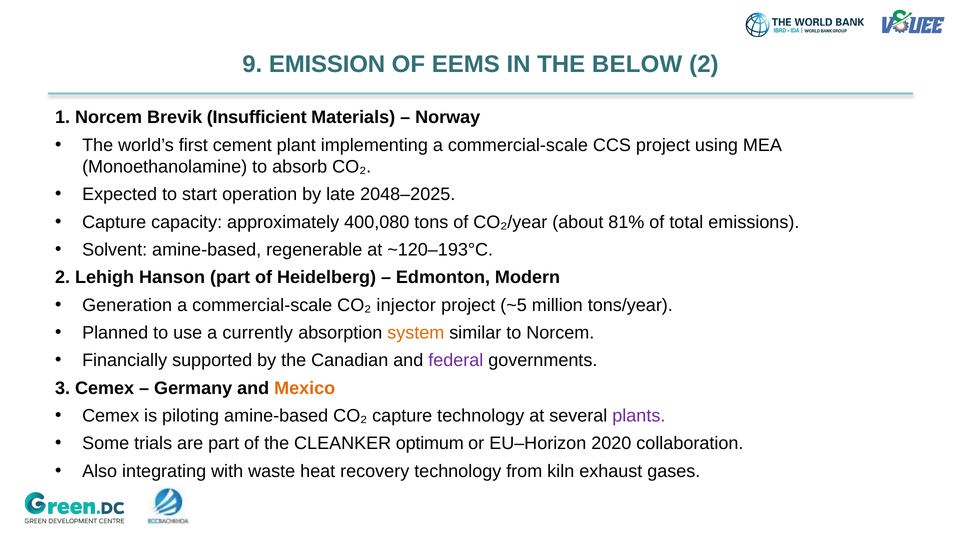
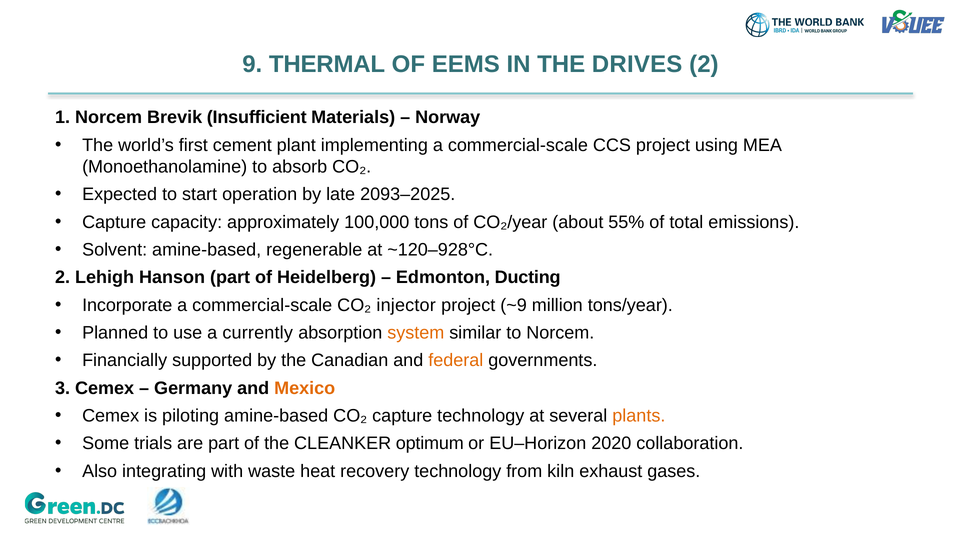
EMISSION: EMISSION -> THERMAL
BELOW: BELOW -> DRIVES
2048–2025: 2048–2025 -> 2093–2025
400,080: 400,080 -> 100,000
81%: 81% -> 55%
~120–193°C: ~120–193°C -> ~120–928°C
Modern: Modern -> Ducting
Generation: Generation -> Incorporate
~5: ~5 -> ~9
federal colour: purple -> orange
plants colour: purple -> orange
